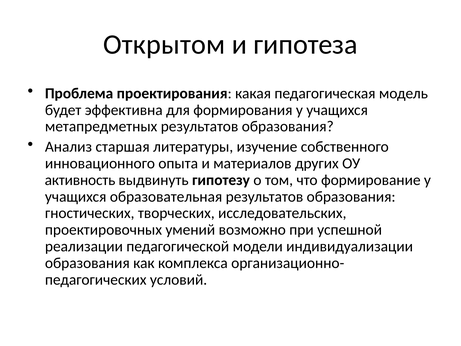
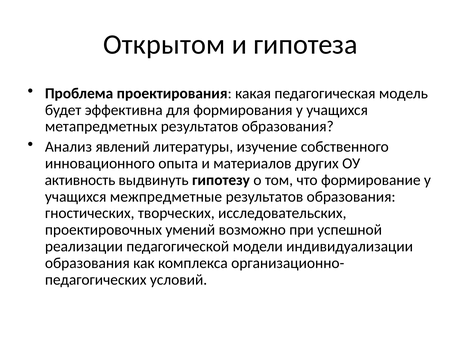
старшая: старшая -> явлений
образовательная: образовательная -> межпредметные
